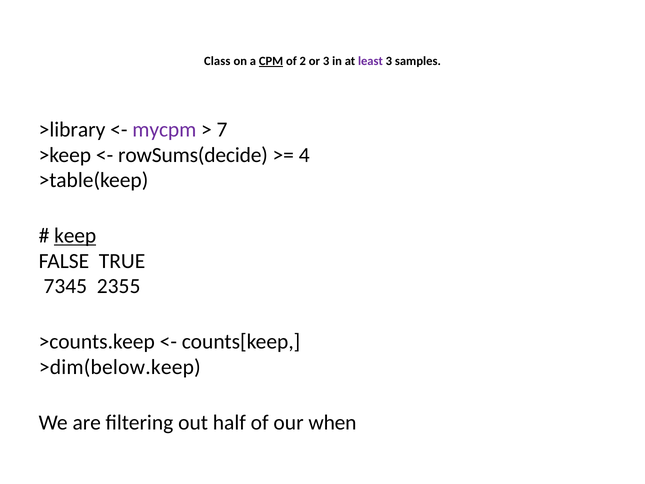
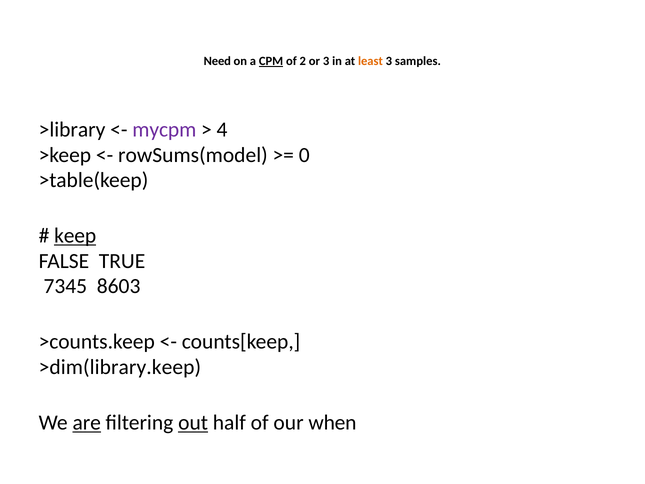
Class: Class -> Need
least colour: purple -> orange
7: 7 -> 4
rowSums(decide: rowSums(decide -> rowSums(model
4: 4 -> 0
2355: 2355 -> 8603
>dim(below.keep: >dim(below.keep -> >dim(library.keep
are underline: none -> present
out underline: none -> present
